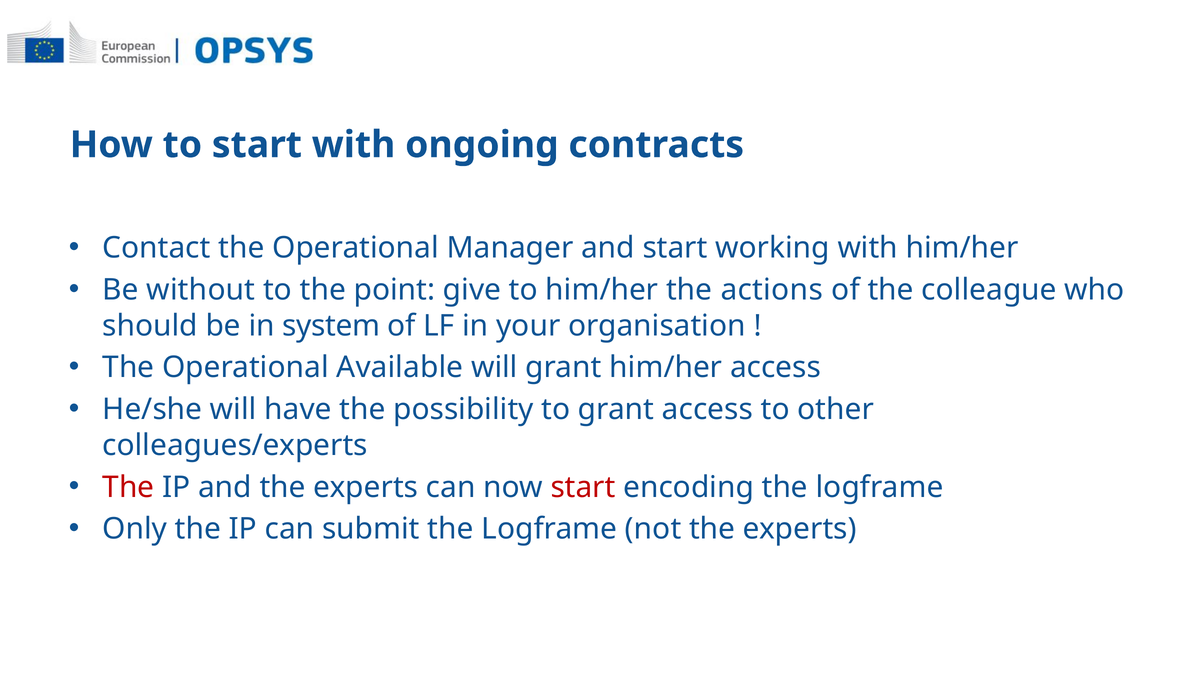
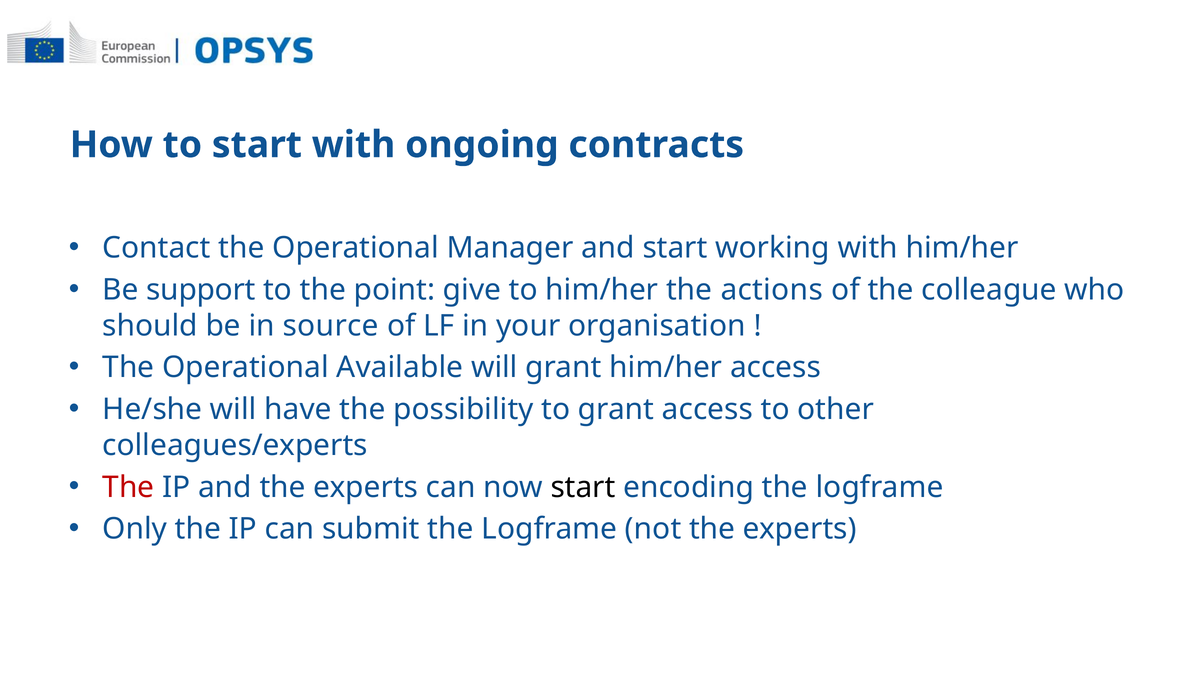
without: without -> support
system: system -> source
start at (583, 487) colour: red -> black
